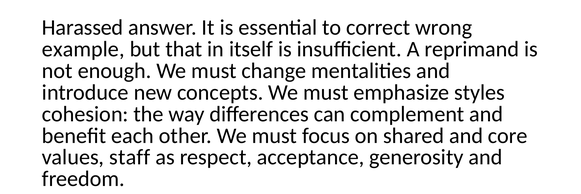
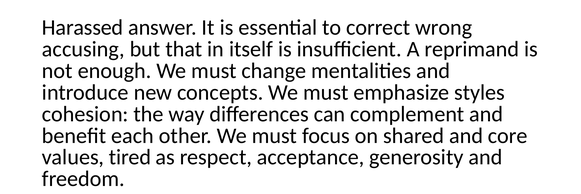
example: example -> accusing
staff: staff -> tired
